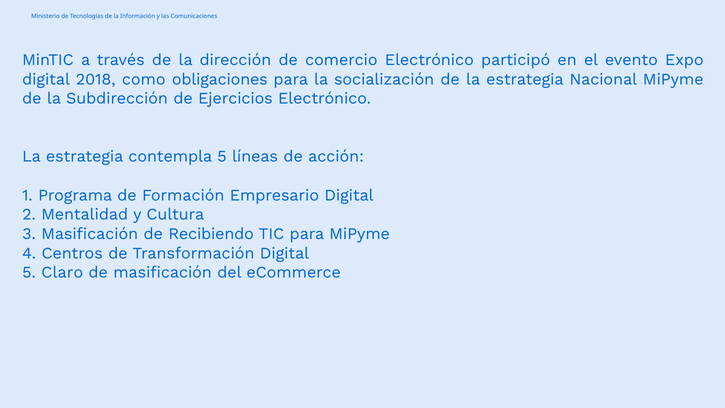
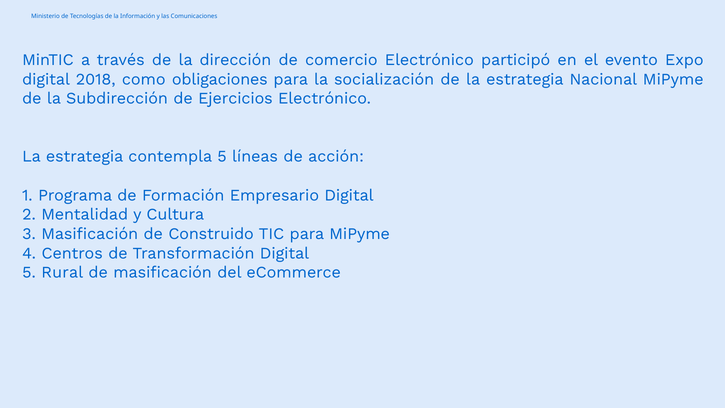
Recibiendo: Recibiendo -> Construido
Claro: Claro -> Rural
